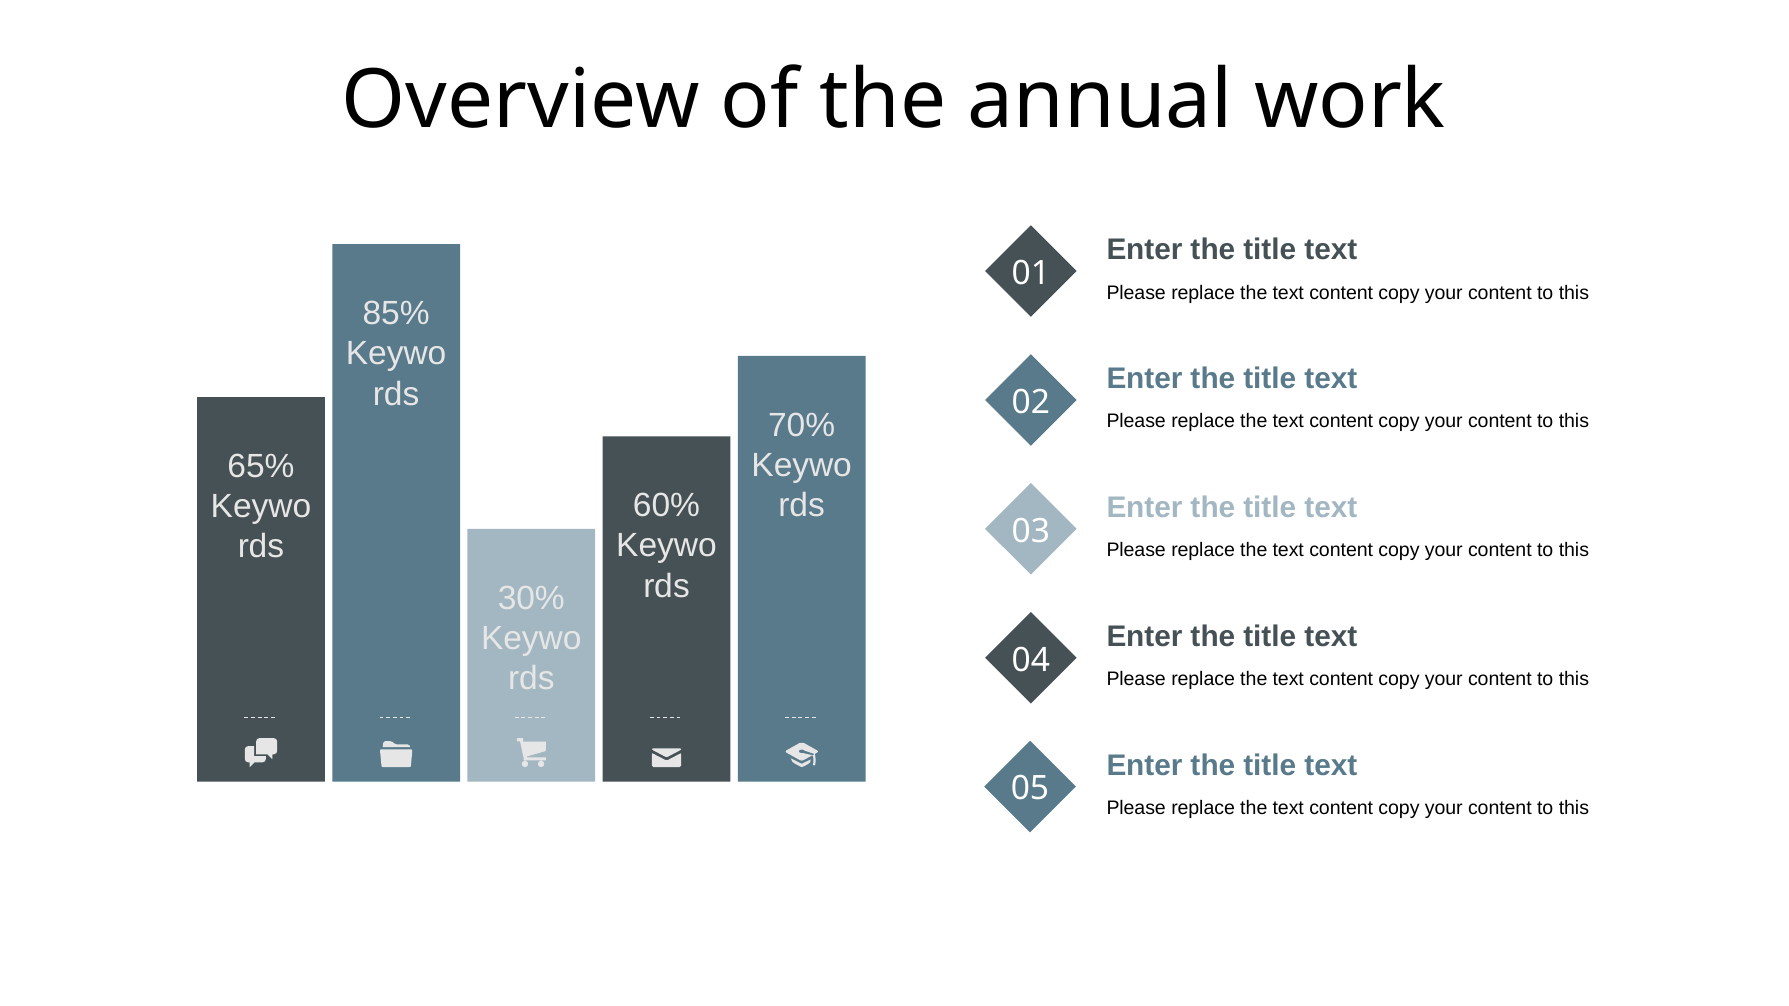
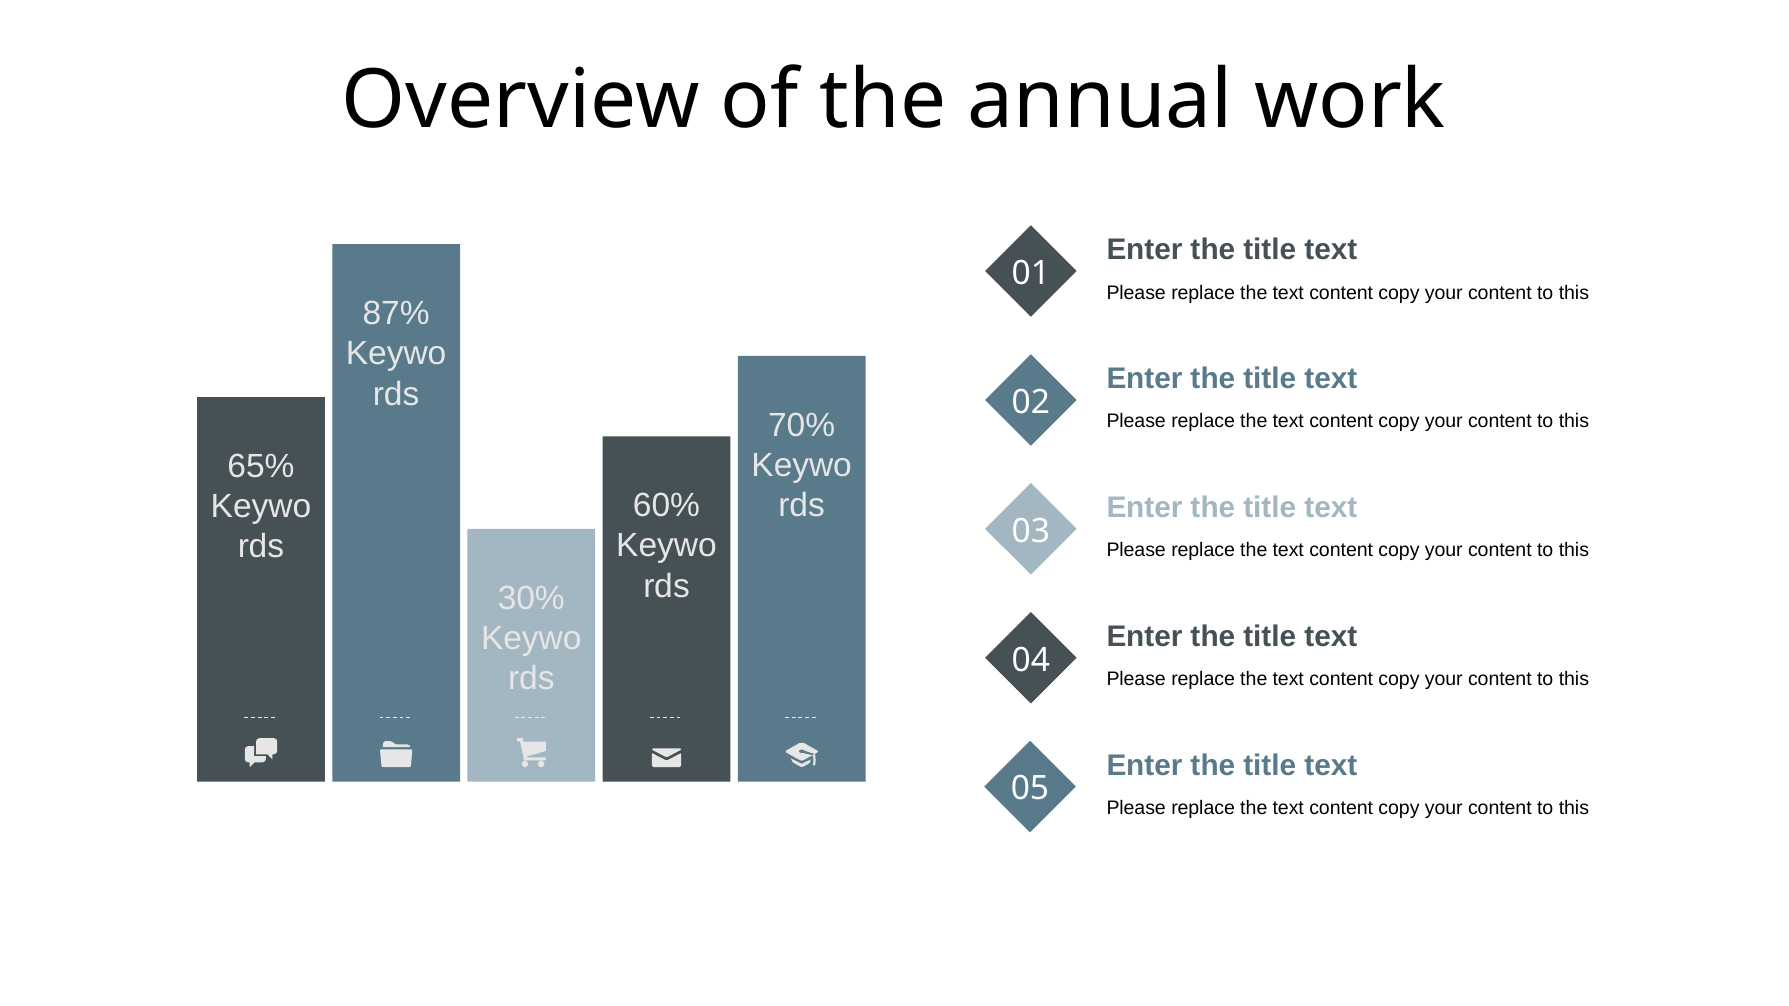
85%: 85% -> 87%
